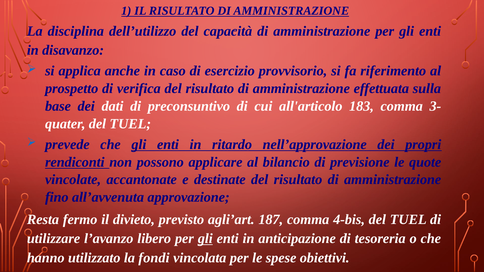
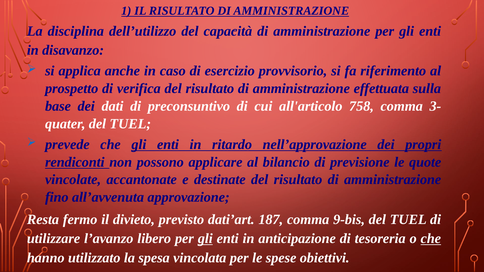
183: 183 -> 758
agli’art: agli’art -> dati’art
4-bis: 4-bis -> 9-bis
che at (431, 239) underline: none -> present
fondi: fondi -> spesa
